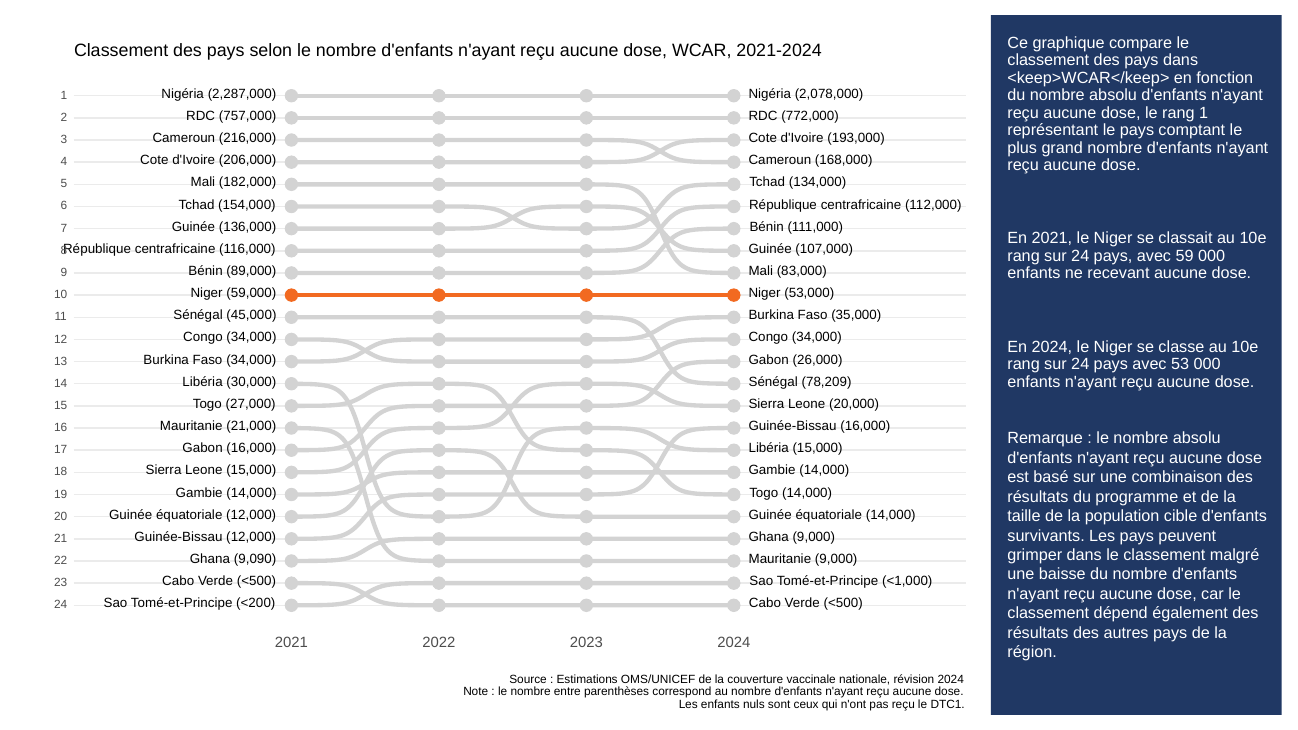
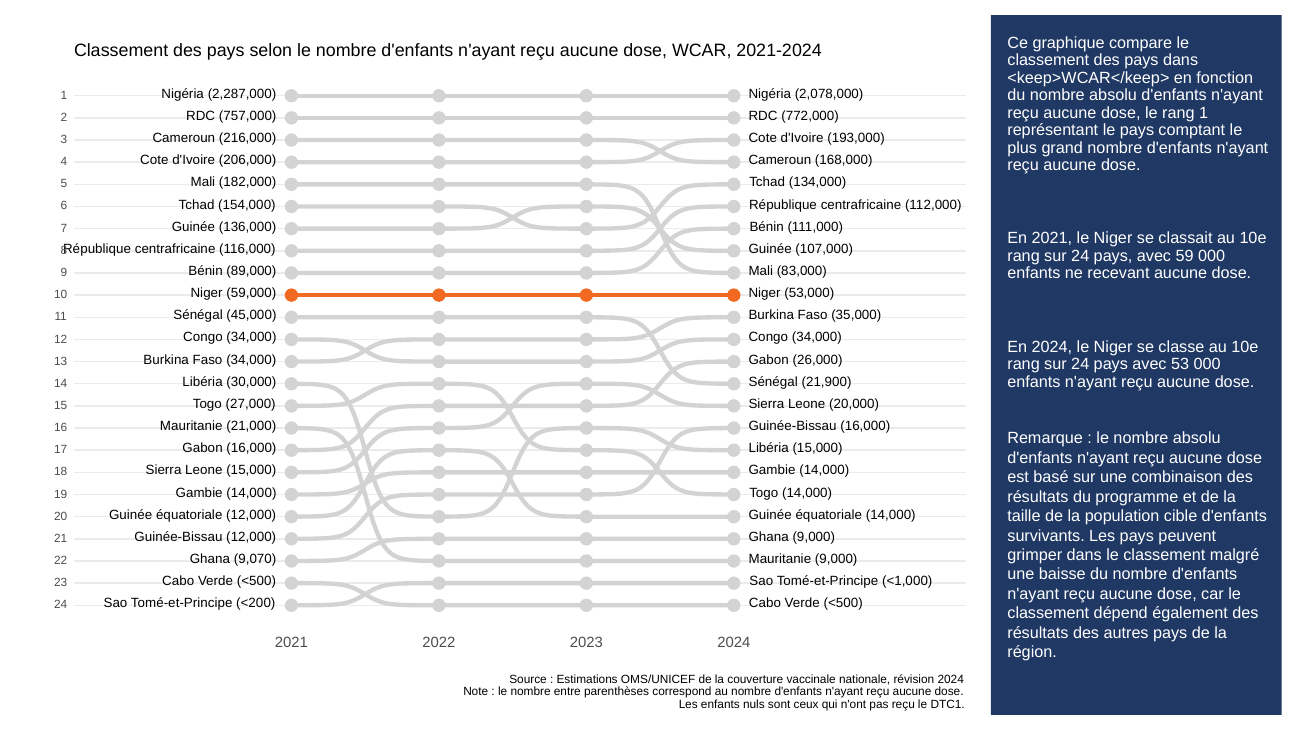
78,209: 78,209 -> 21,900
9,090: 9,090 -> 9,070
